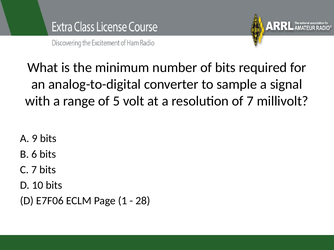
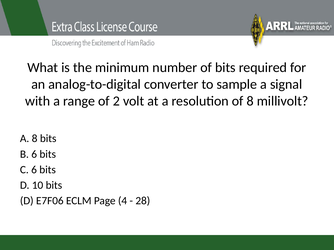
5: 5 -> 2
of 7: 7 -> 8
A 9: 9 -> 8
C 7: 7 -> 6
1: 1 -> 4
